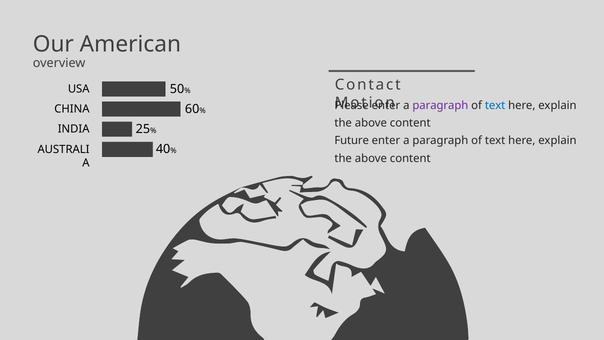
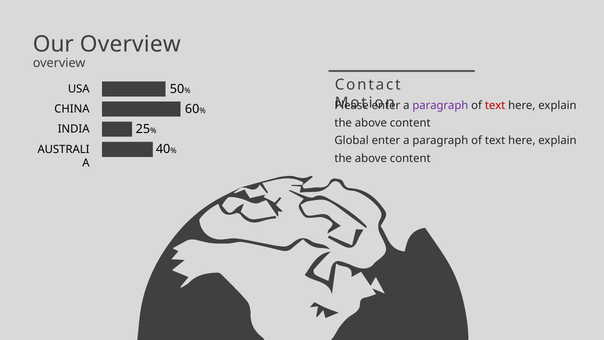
Our American: American -> Overview
text at (495, 105) colour: blue -> red
Future: Future -> Global
